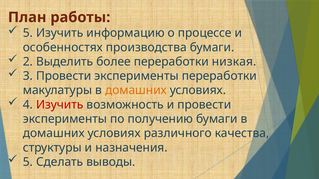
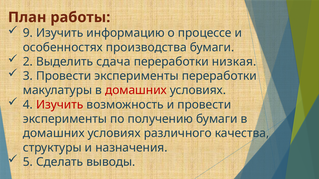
5 at (28, 33): 5 -> 9
более: более -> сдача
домашних at (136, 91) colour: orange -> red
